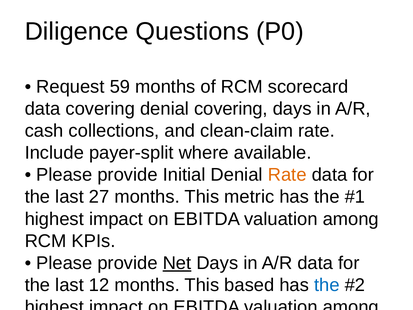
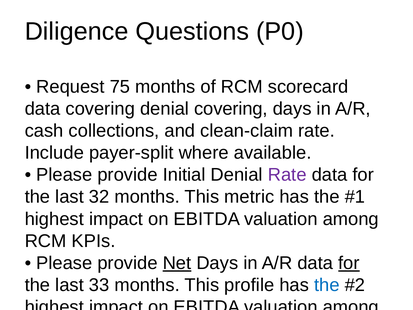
59: 59 -> 75
Rate at (287, 175) colour: orange -> purple
27: 27 -> 32
for at (349, 263) underline: none -> present
12: 12 -> 33
based: based -> profile
